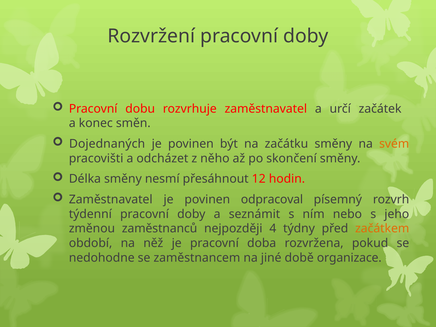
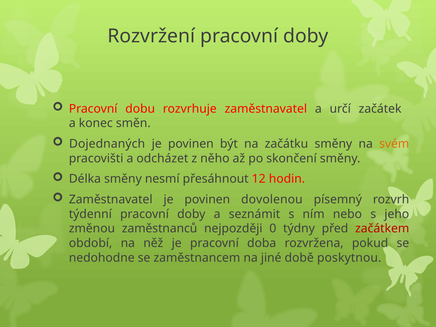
odpracoval: odpracoval -> dovolenou
4: 4 -> 0
začátkem colour: orange -> red
organizace: organizace -> poskytnou
